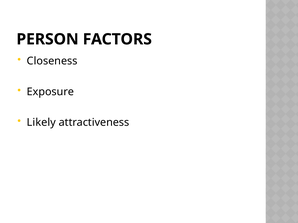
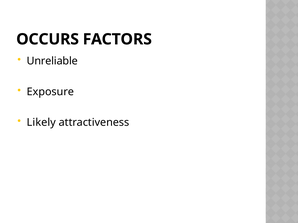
PERSON: PERSON -> OCCURS
Closeness: Closeness -> Unreliable
